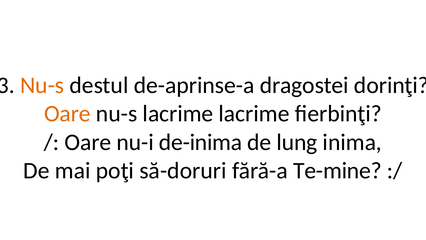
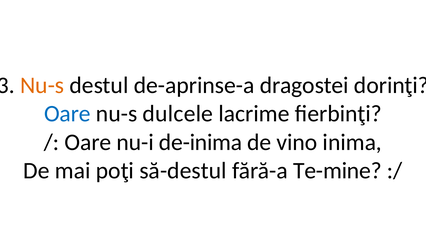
Oare at (67, 114) colour: orange -> blue
nu-s lacrime: lacrime -> dulcele
lung: lung -> vino
să-doruri: să-doruri -> să-destul
